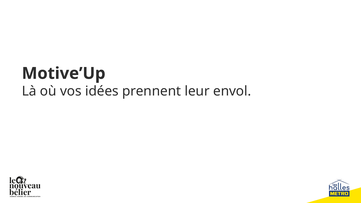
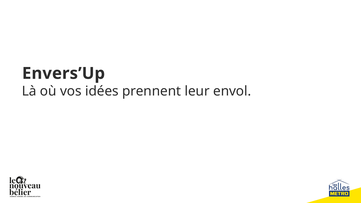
Motive’Up: Motive’Up -> Envers’Up
